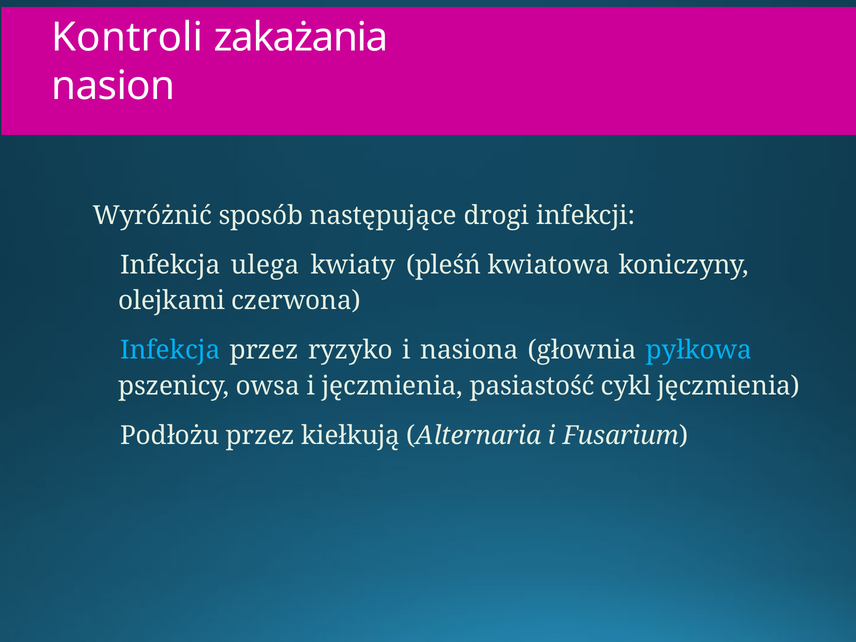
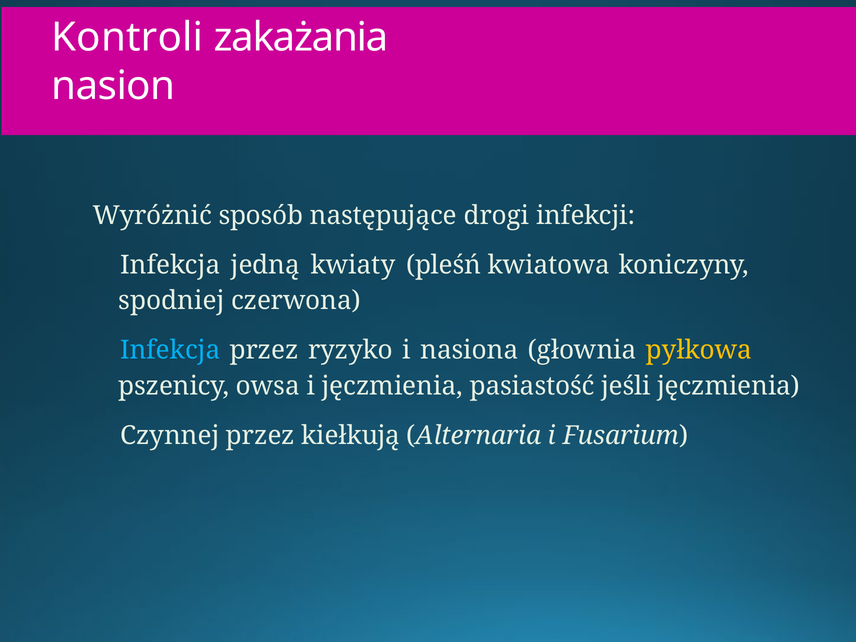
ulega: ulega -> jedną
olejkami: olejkami -> spodniej
pyłkowa colour: light blue -> yellow
cykl: cykl -> jeśli
Podłożu: Podłożu -> Czynnej
